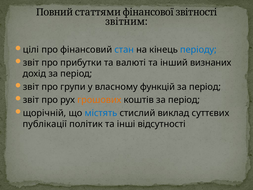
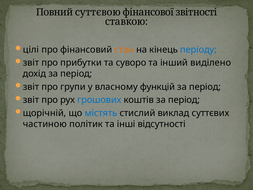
статтями: статтями -> суттєвою
звітним: звітним -> ставкою
стан colour: blue -> orange
валюті: валюті -> суворо
визнаних: визнаних -> виділено
грошових colour: orange -> blue
публікації: публікації -> частиною
